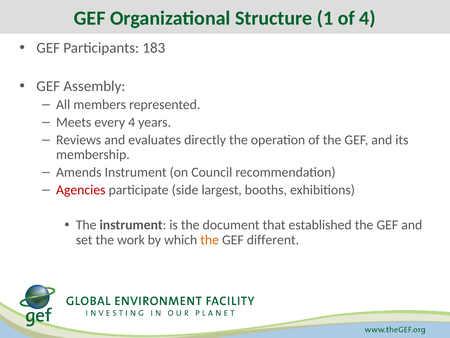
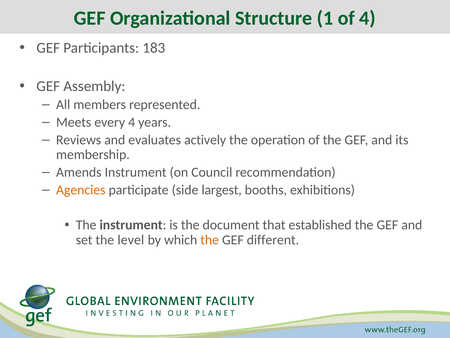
directly: directly -> actively
Agencies colour: red -> orange
work: work -> level
